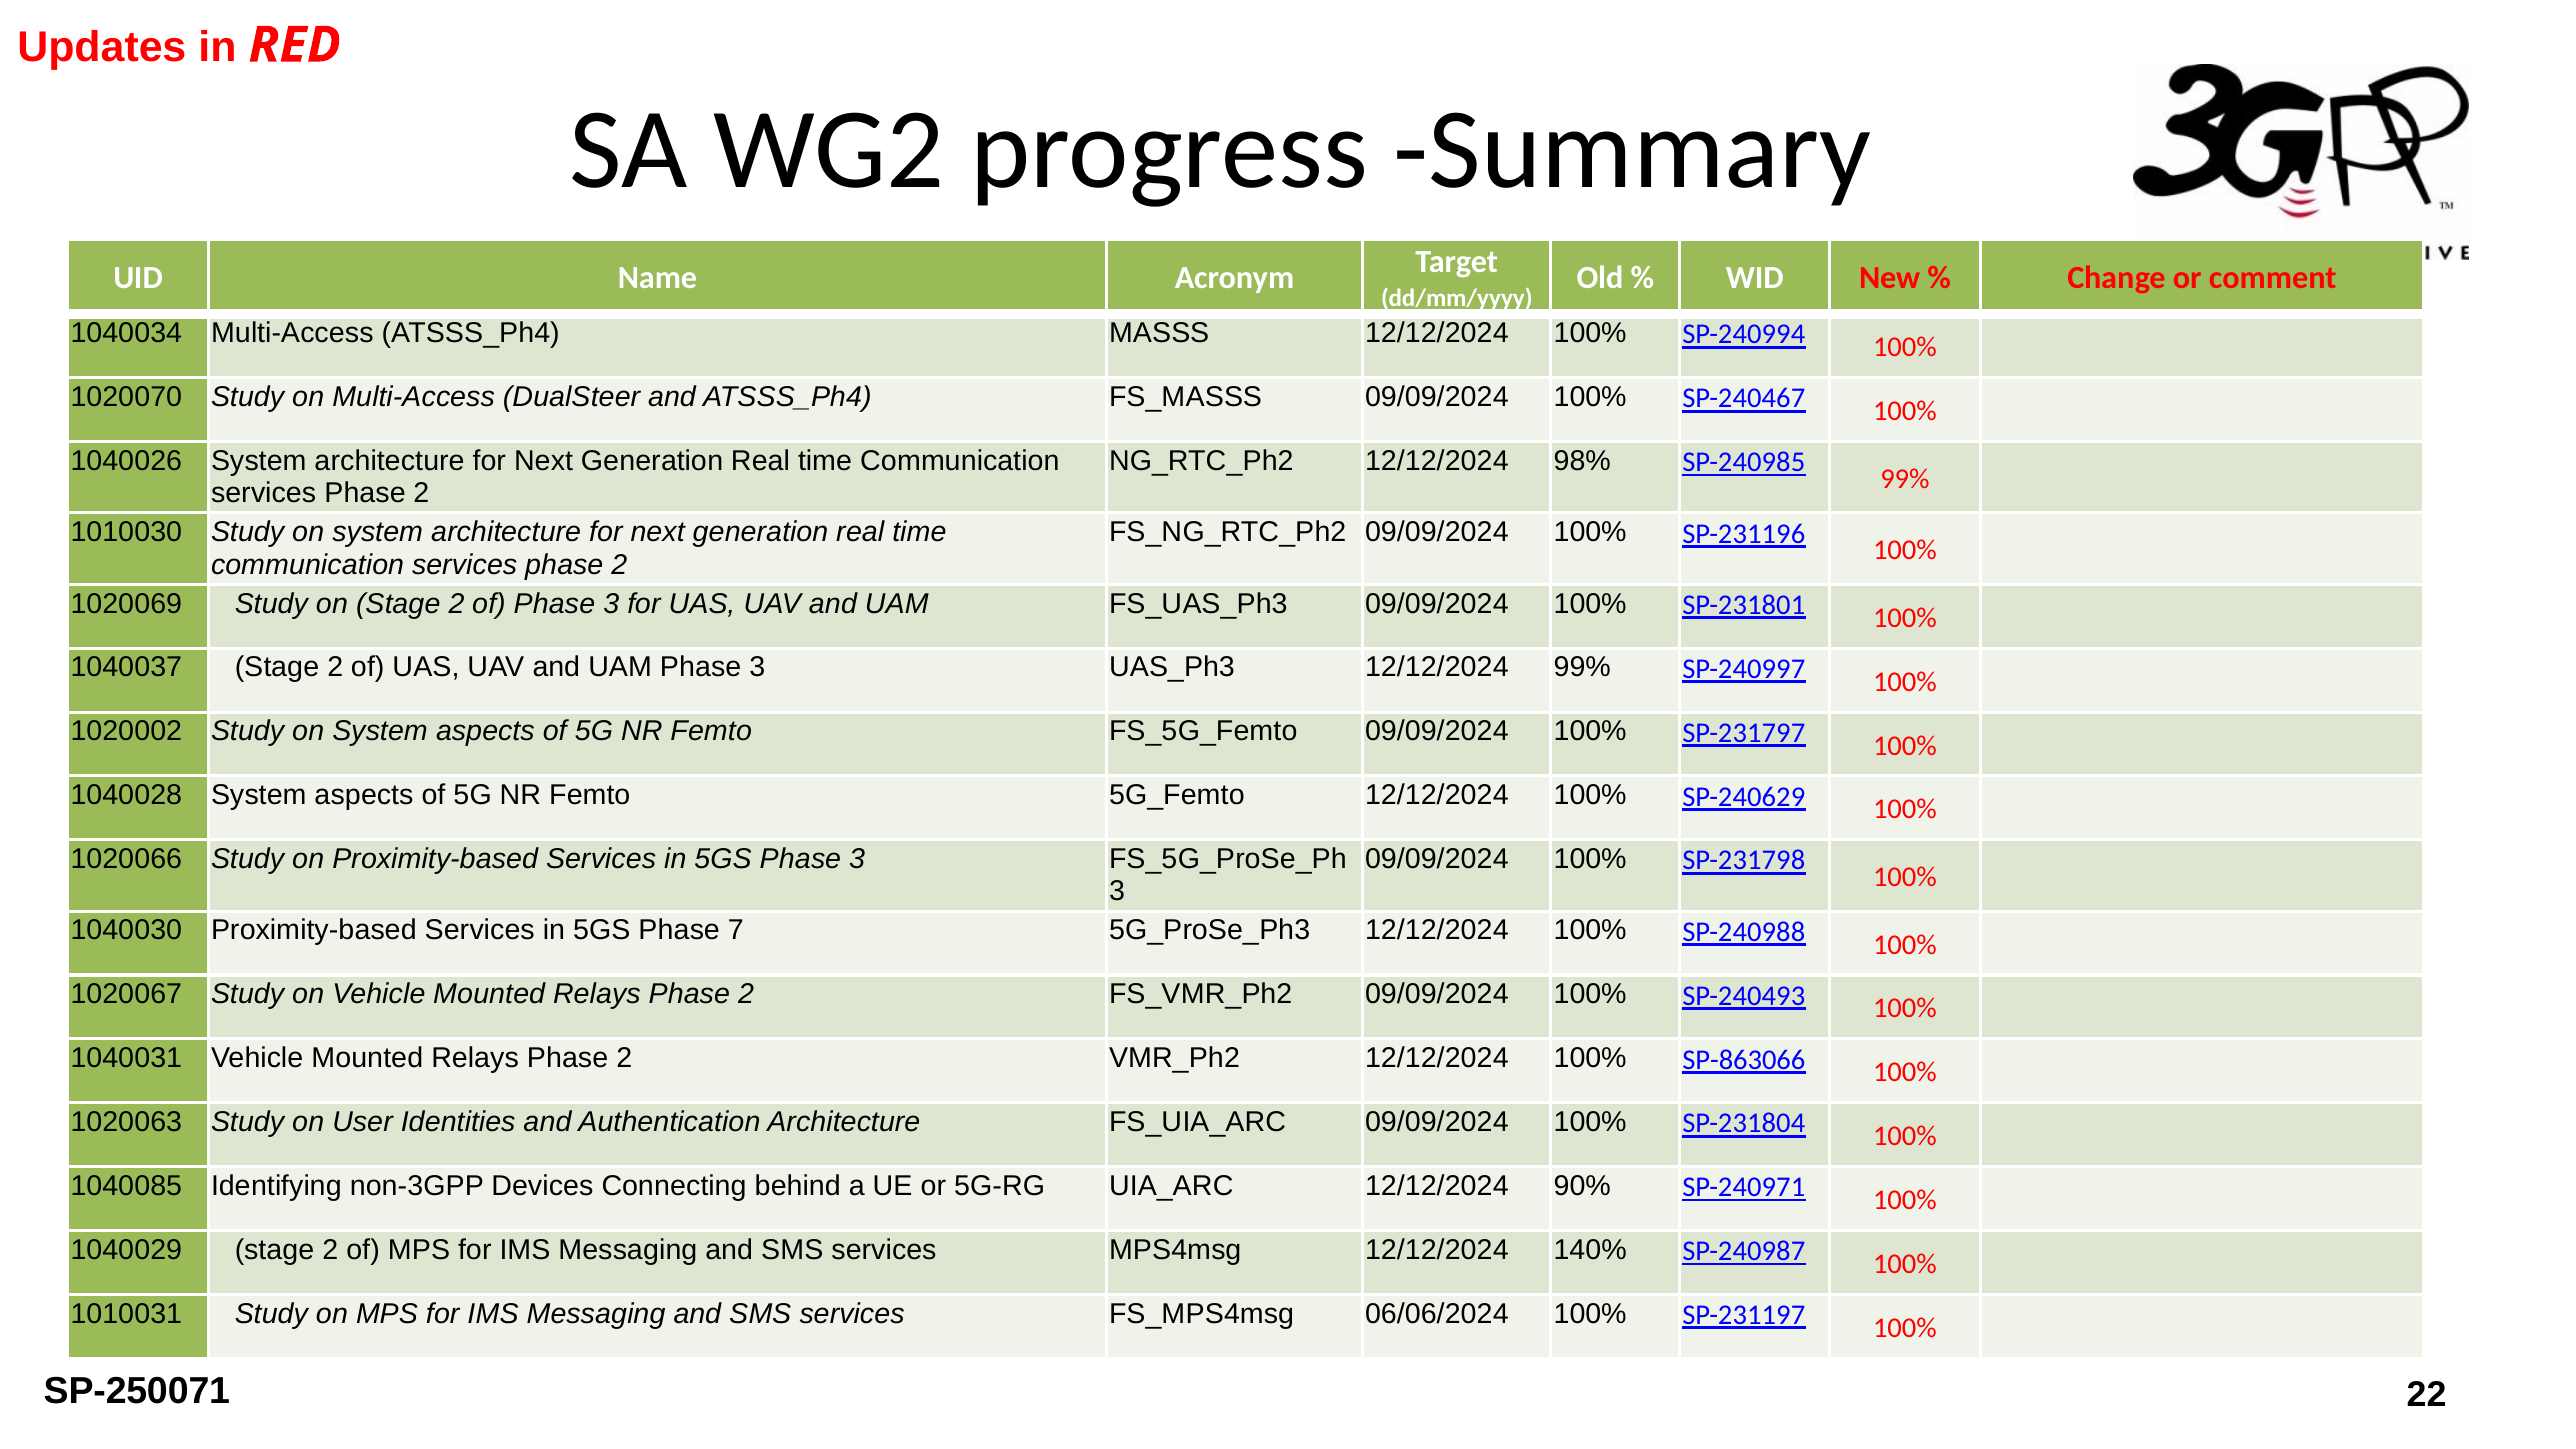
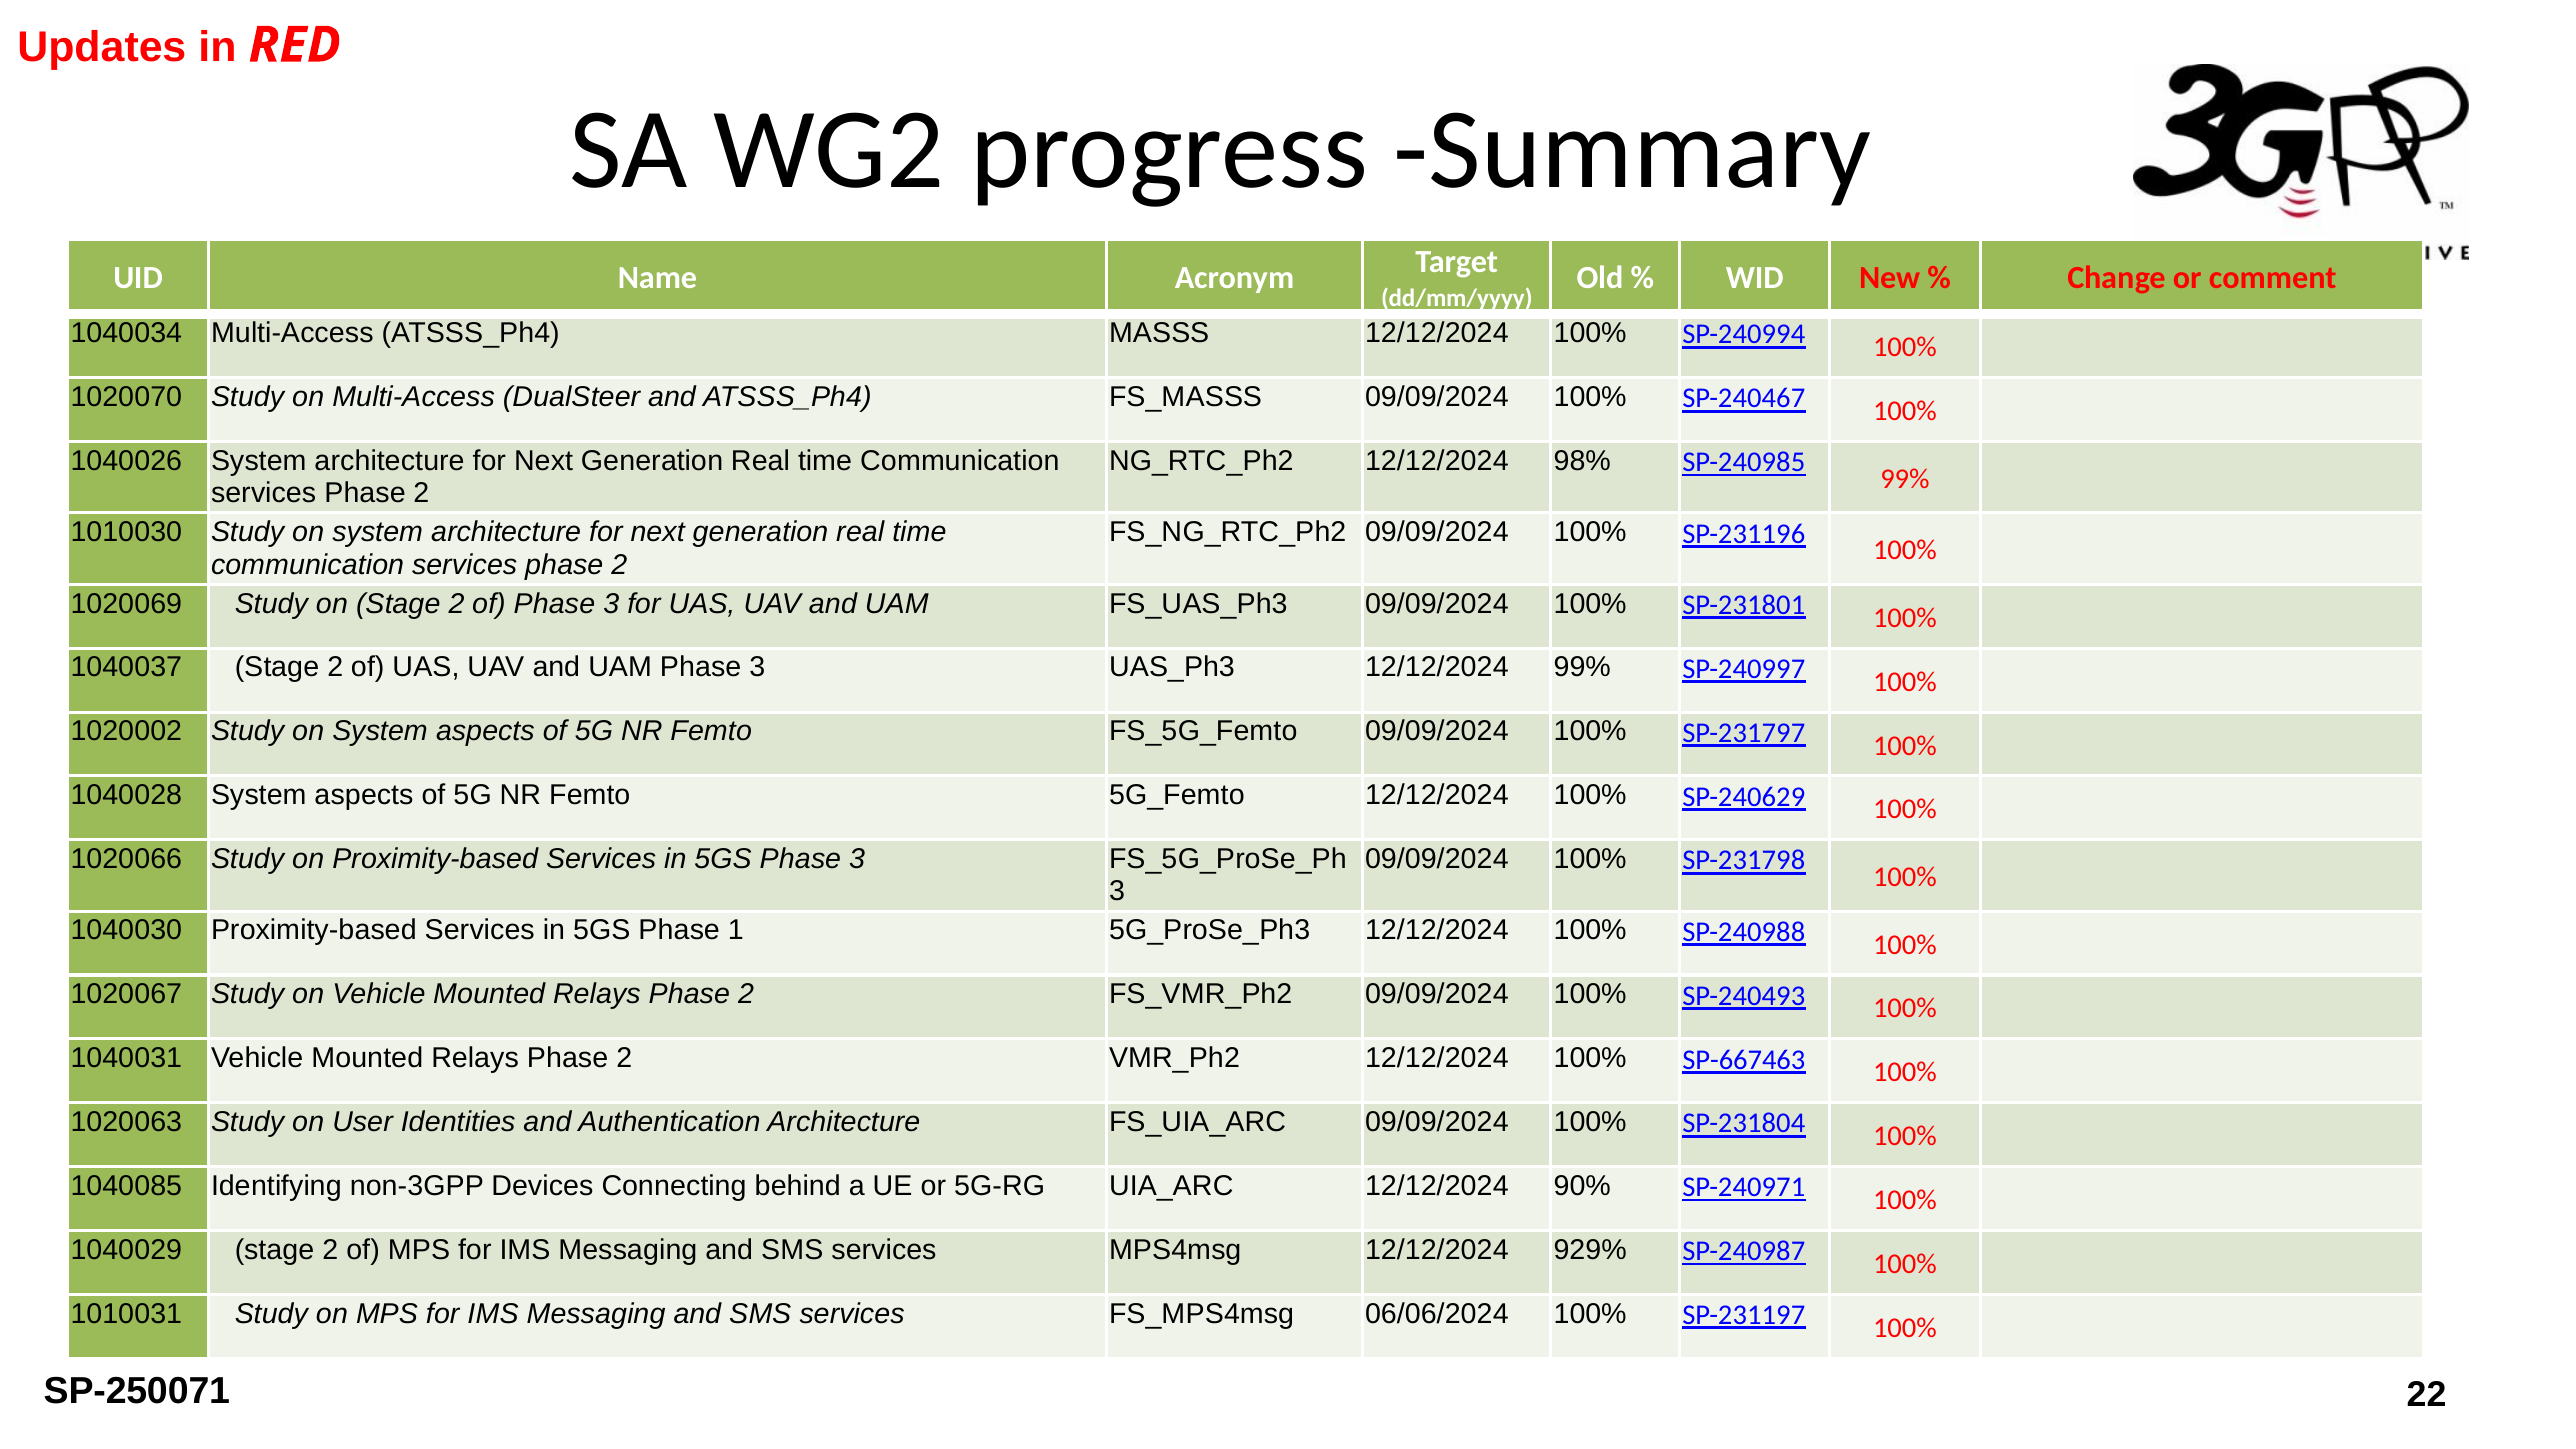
7: 7 -> 1
SP-863066: SP-863066 -> SP-667463
140%: 140% -> 929%
